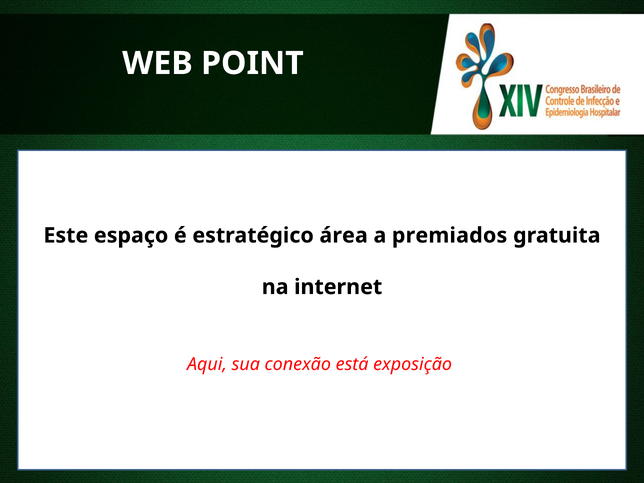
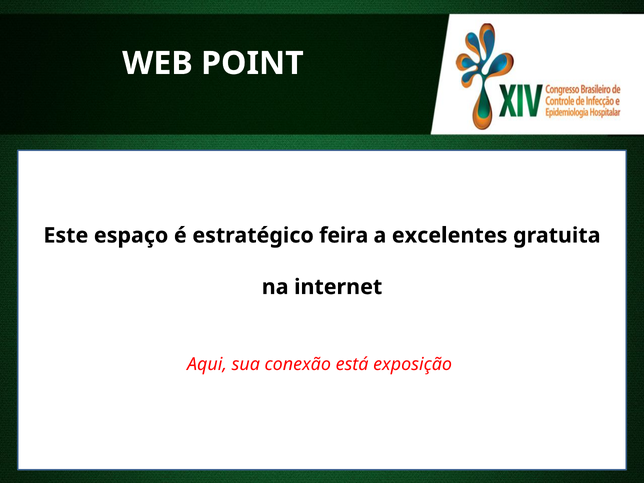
área: área -> feira
premiados: premiados -> excelentes
